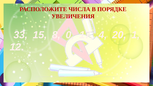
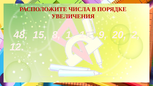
33: 33 -> 48
0: 0 -> 1
4: 4 -> 9
1: 1 -> 2
